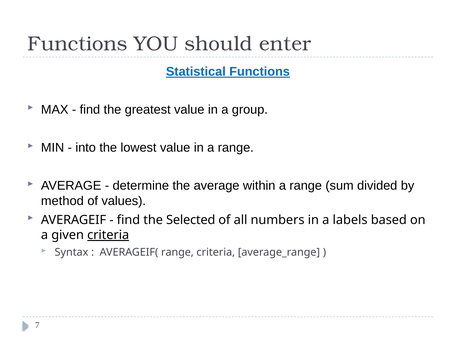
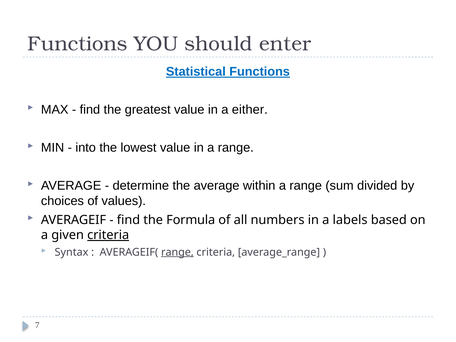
group: group -> either
method: method -> choices
Selected: Selected -> Formula
range at (177, 252) underline: none -> present
